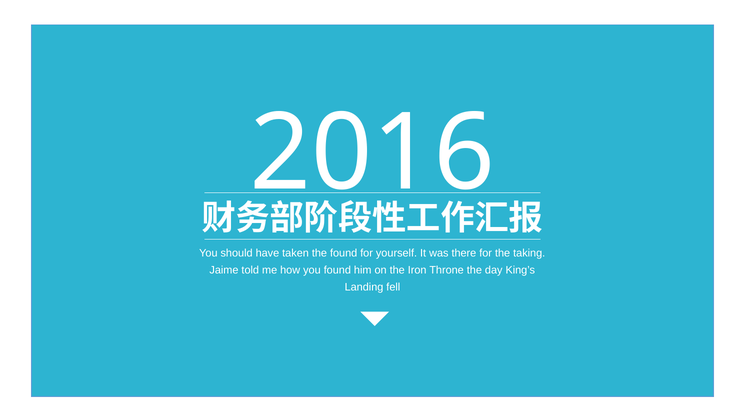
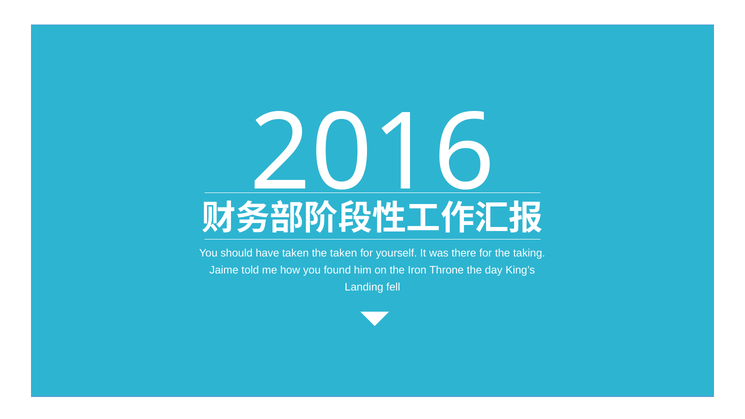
the found: found -> taken
